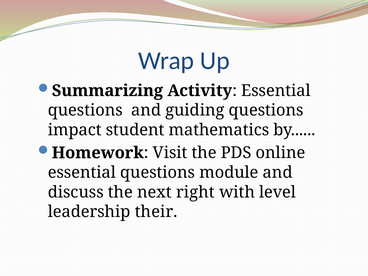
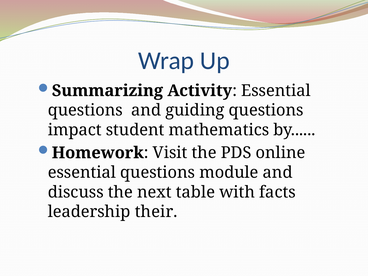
right: right -> table
level: level -> facts
